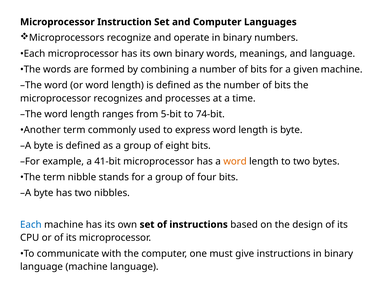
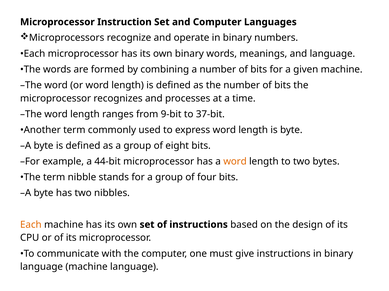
5-bit: 5-bit -> 9-bit
74-bit: 74-bit -> 37-bit
41-bit: 41-bit -> 44-bit
Each at (31, 225) colour: blue -> orange
